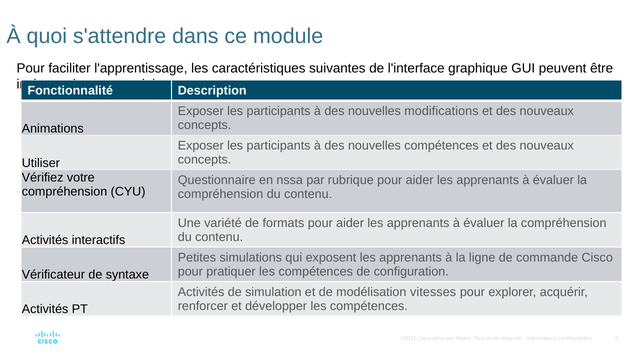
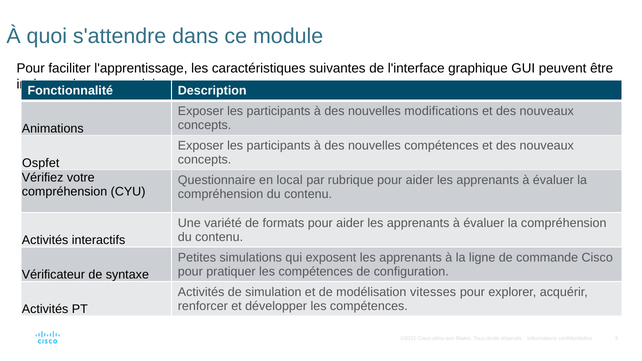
Utiliser: Utiliser -> Ospfet
nssa: nssa -> local
